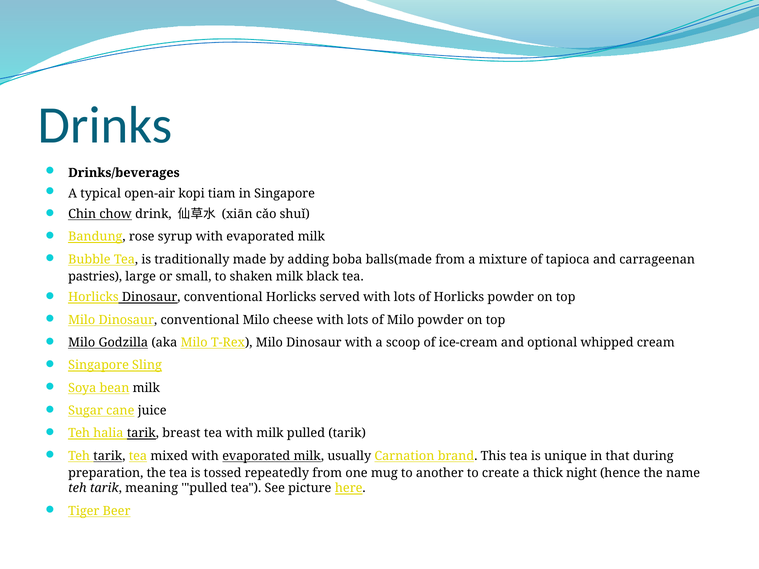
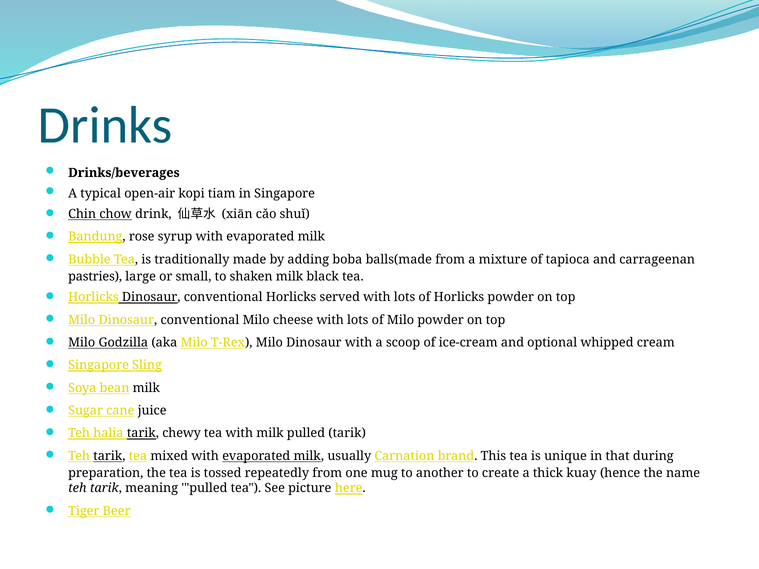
breast: breast -> chewy
night: night -> kuay
